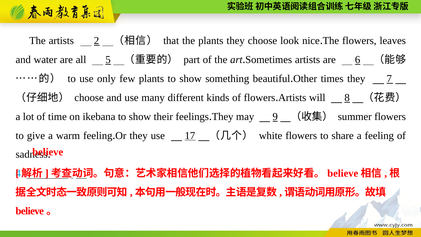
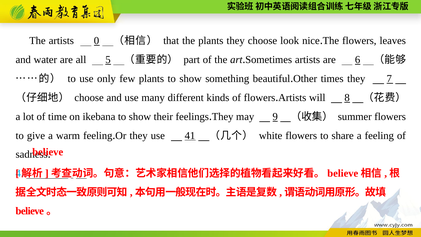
2: 2 -> 0
17: 17 -> 41
